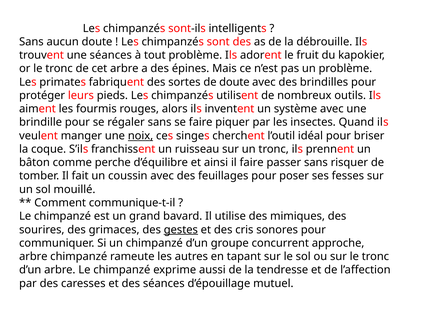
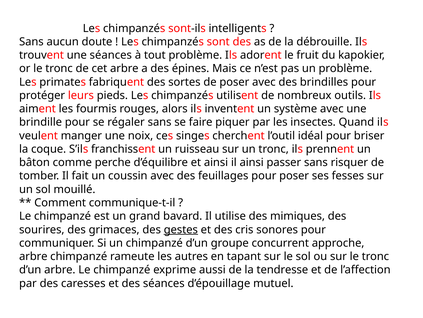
de doute: doute -> poser
noix underline: present -> none
il faire: faire -> ainsi
